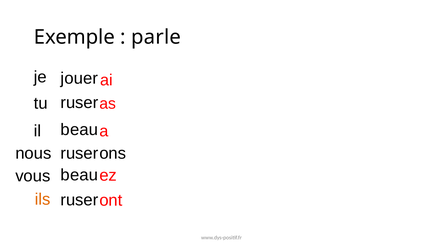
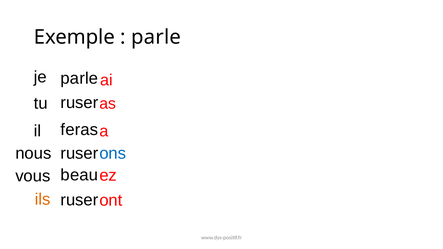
je jouer: jouer -> parle
il beau: beau -> feras
ons colour: black -> blue
